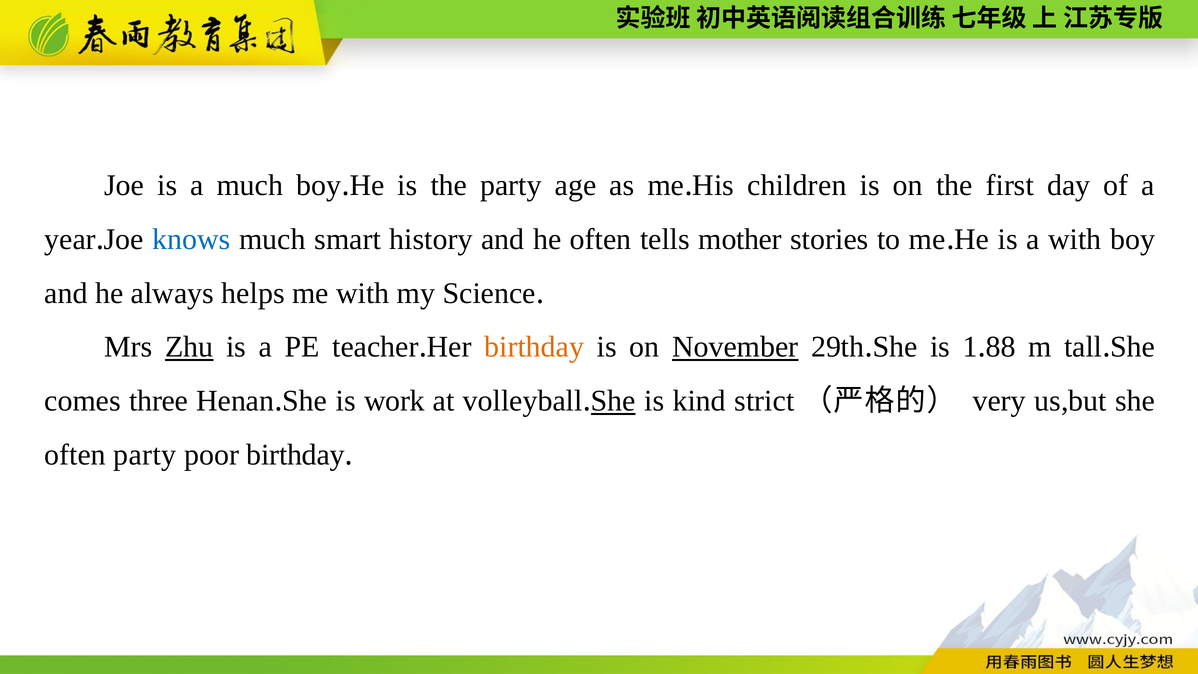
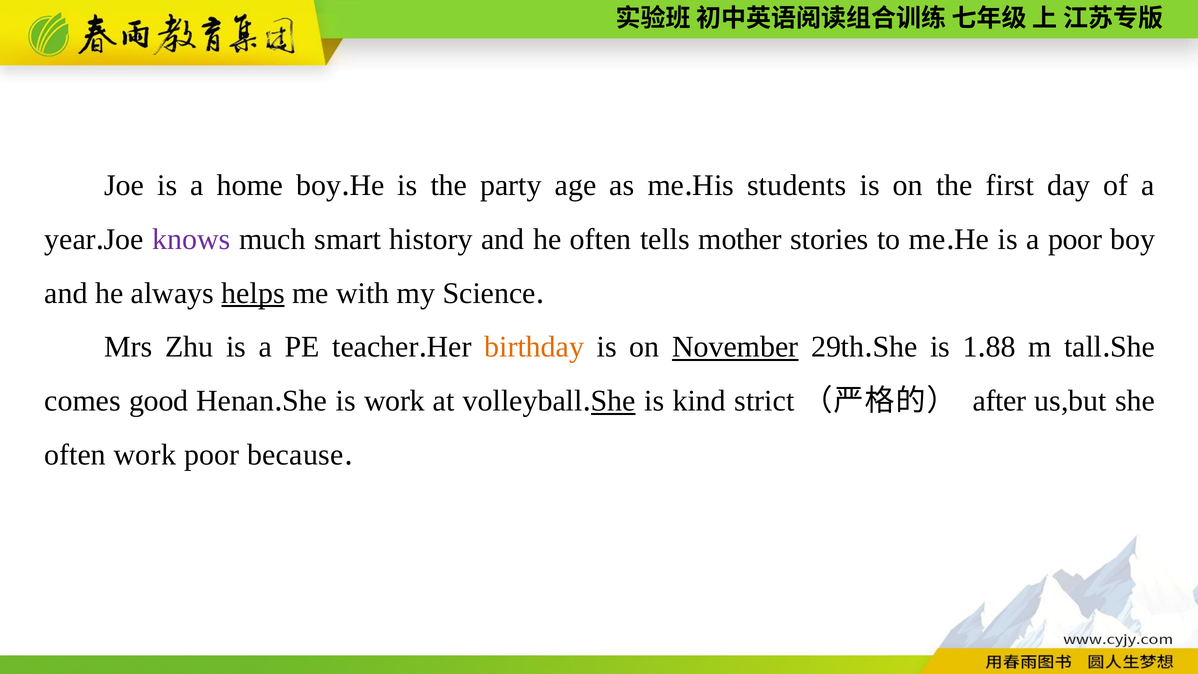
a much: much -> home
children: children -> students
knows colour: blue -> purple
a with: with -> poor
helps underline: none -> present
Zhu underline: present -> none
three: three -> good
very: very -> after
often party: party -> work
poor birthday: birthday -> because
